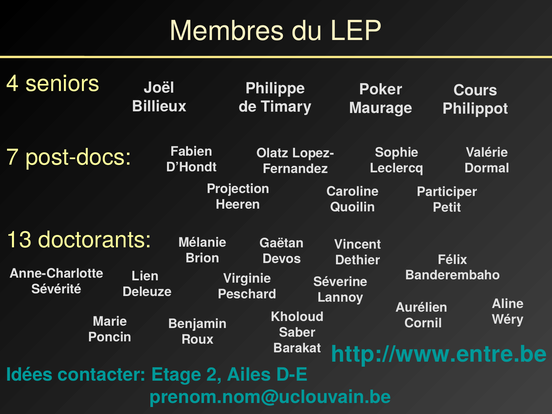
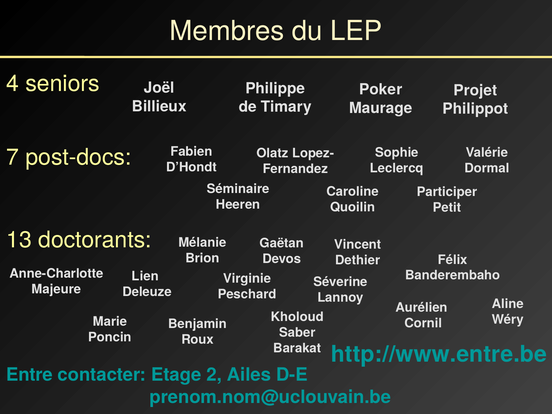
Cours: Cours -> Projet
Projection: Projection -> Séminaire
Sévérité: Sévérité -> Majeure
Idées: Idées -> Entre
